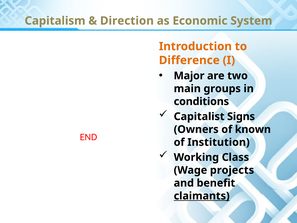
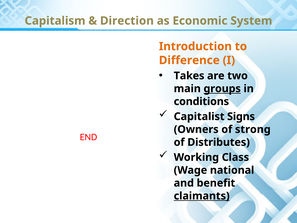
Major: Major -> Takes
groups underline: none -> present
known: known -> strong
Institution: Institution -> Distributes
projects: projects -> national
